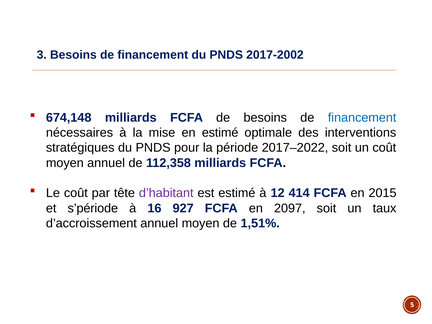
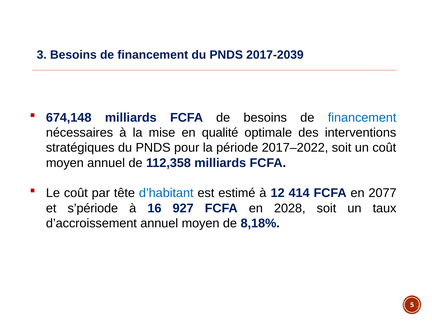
2017-2002: 2017-2002 -> 2017-2039
en estimé: estimé -> qualité
d’habitant colour: purple -> blue
2015: 2015 -> 2077
2097: 2097 -> 2028
1,51%: 1,51% -> 8,18%
